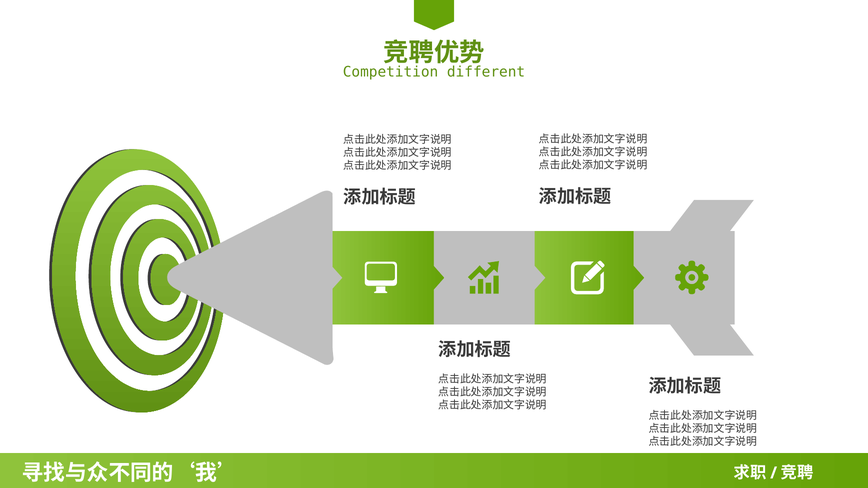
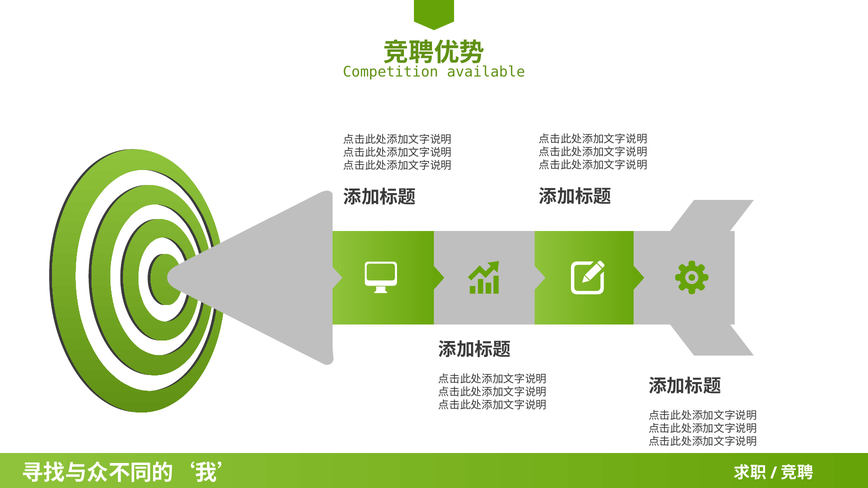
different: different -> available
